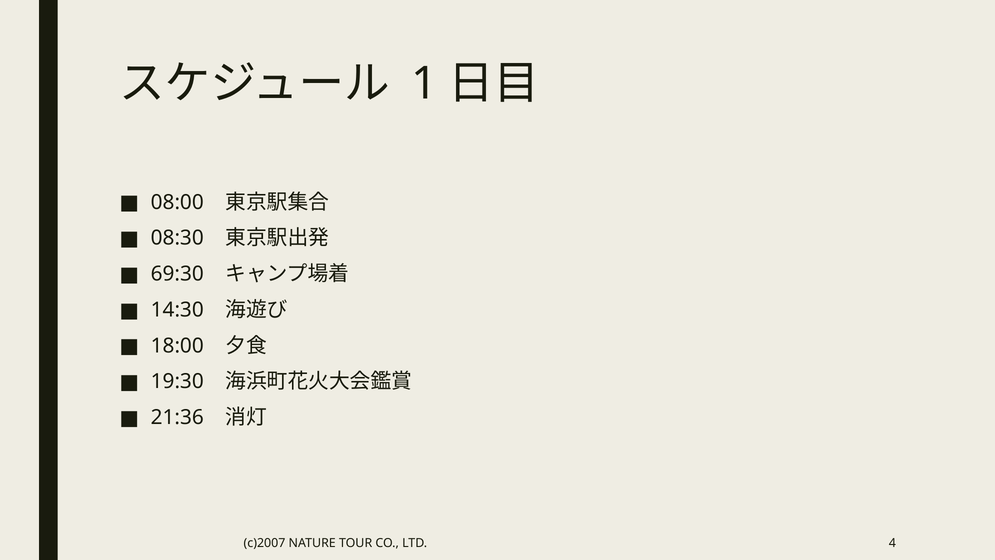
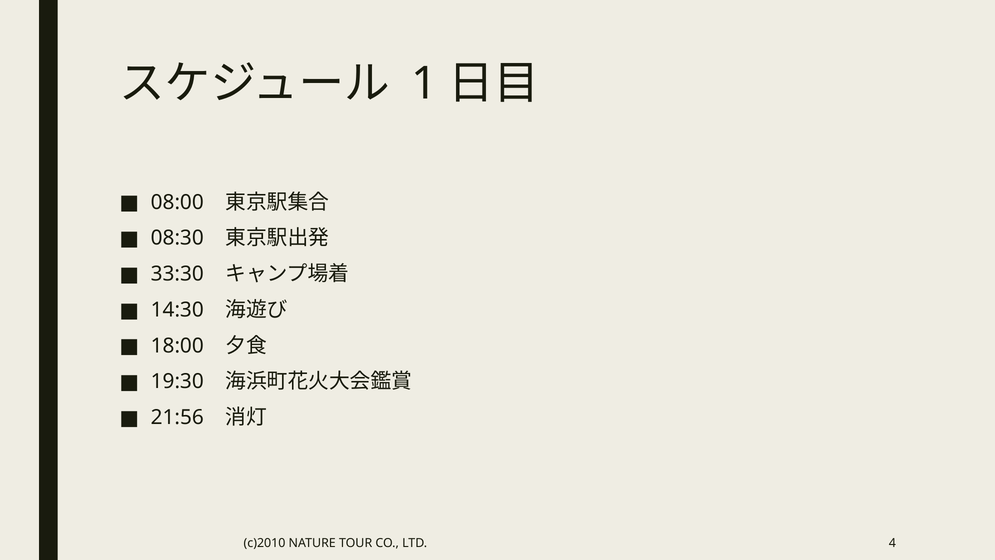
69:30: 69:30 -> 33:30
21:36: 21:36 -> 21:56
c)2007: c)2007 -> c)2010
